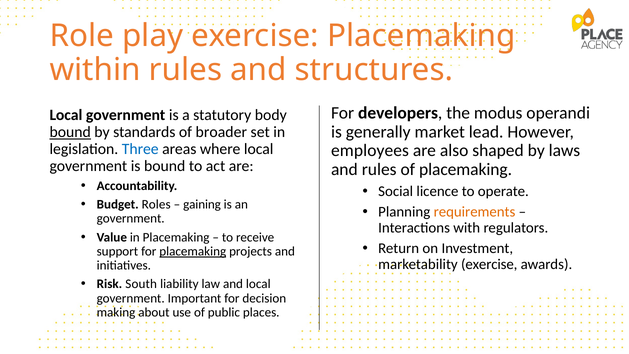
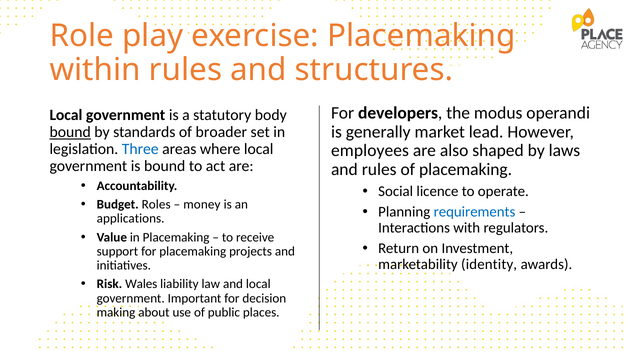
gaining: gaining -> money
requirements colour: orange -> blue
government at (131, 219): government -> applications
placemaking at (193, 251) underline: present -> none
marketability exercise: exercise -> identity
South: South -> Wales
